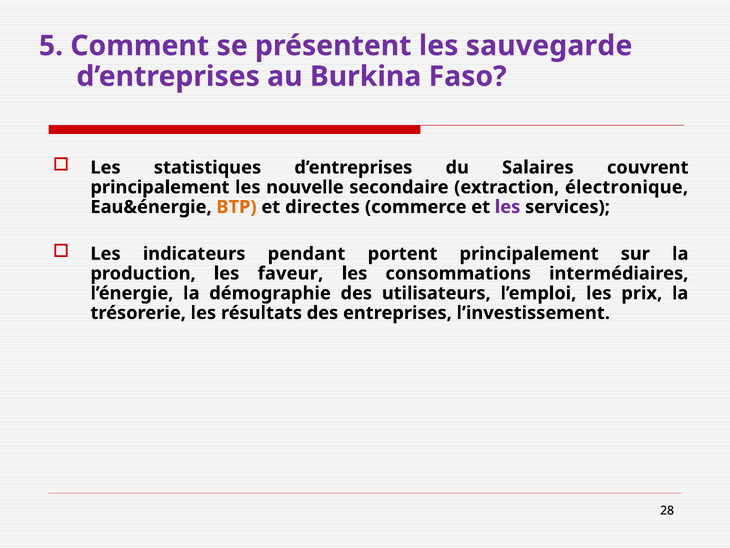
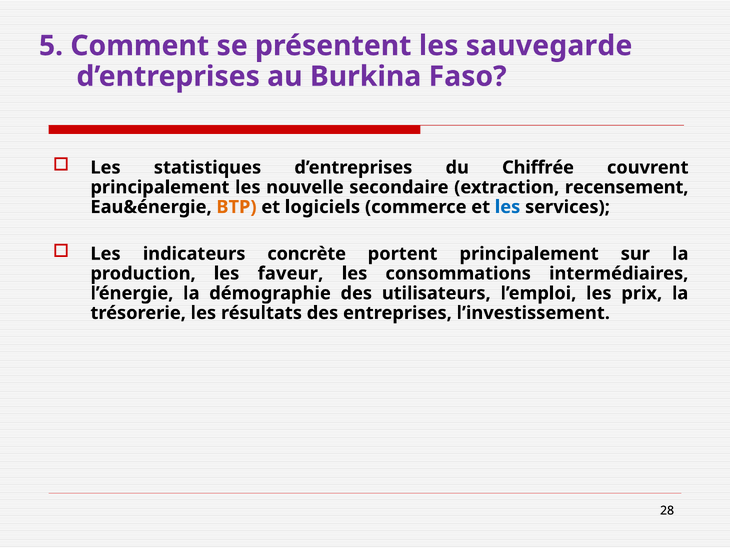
Salaires: Salaires -> Chiffrée
électronique: électronique -> recensement
directes: directes -> logiciels
les at (508, 207) colour: purple -> blue
pendant: pendant -> concrète
